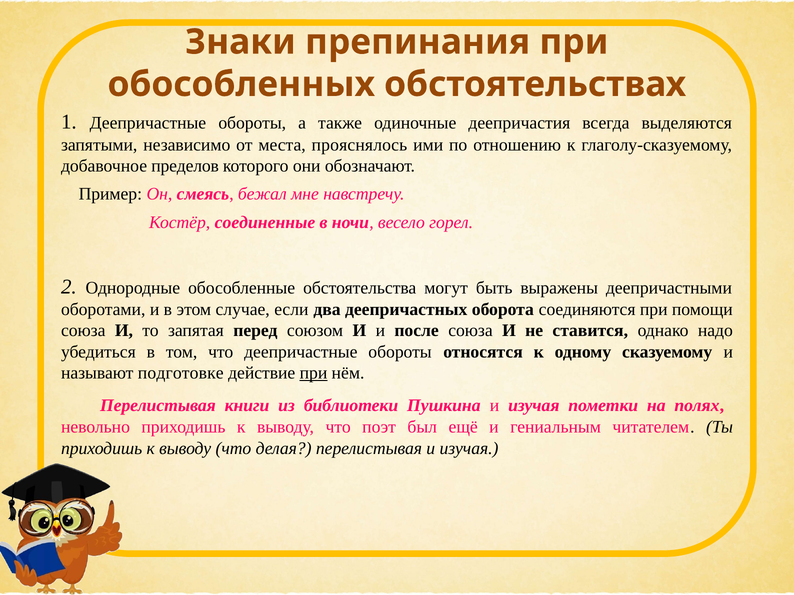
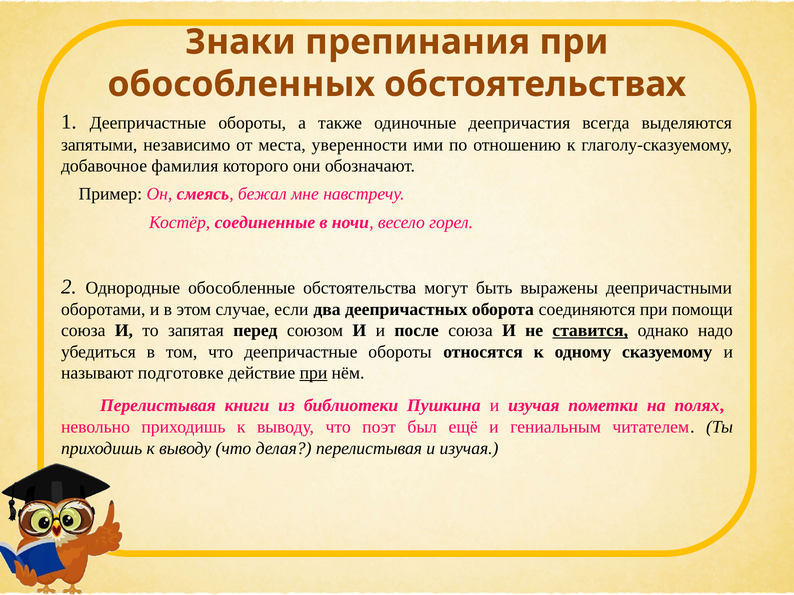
прояснялось: прояснялось -> уверенности
пределов: пределов -> фамилия
ставится underline: none -> present
